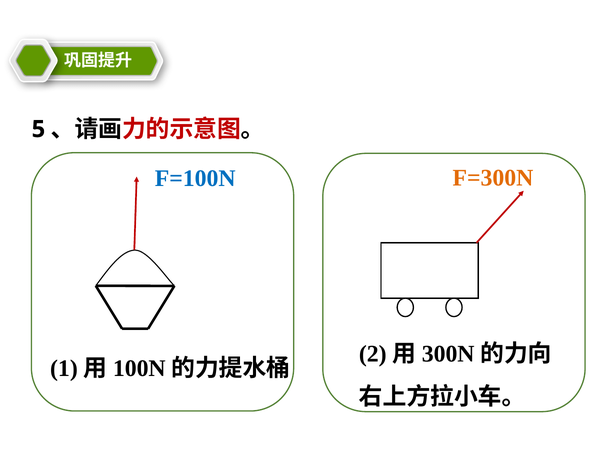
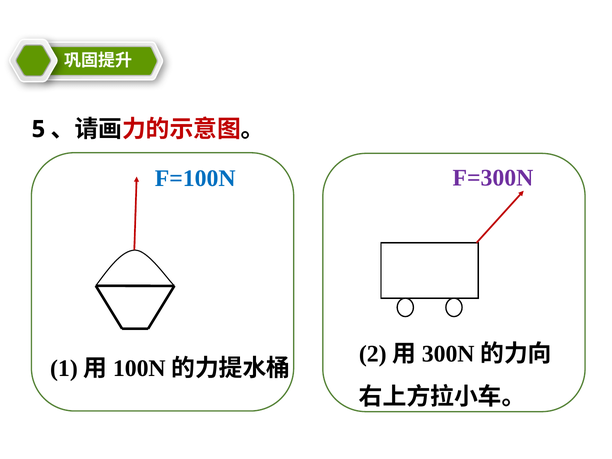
F=300N colour: orange -> purple
